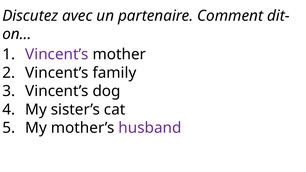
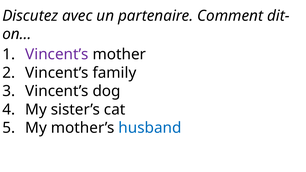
husband colour: purple -> blue
